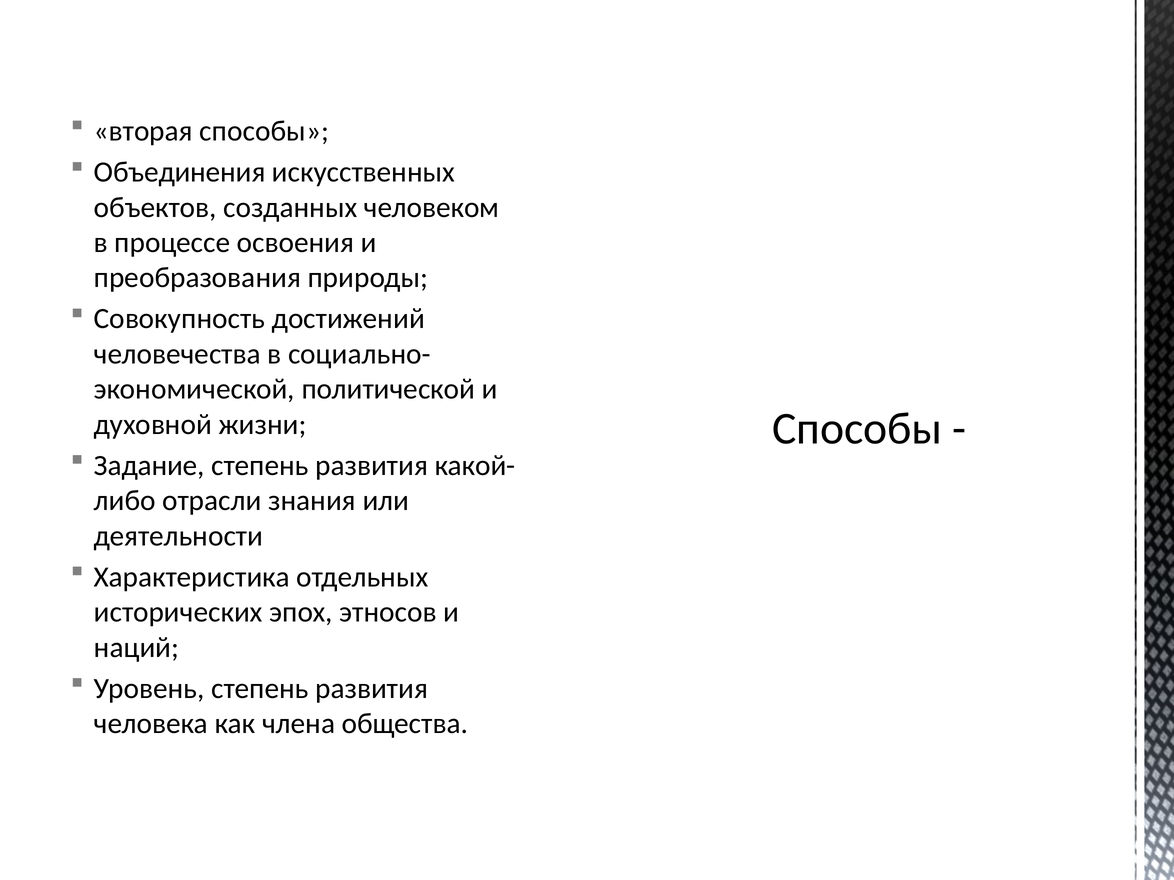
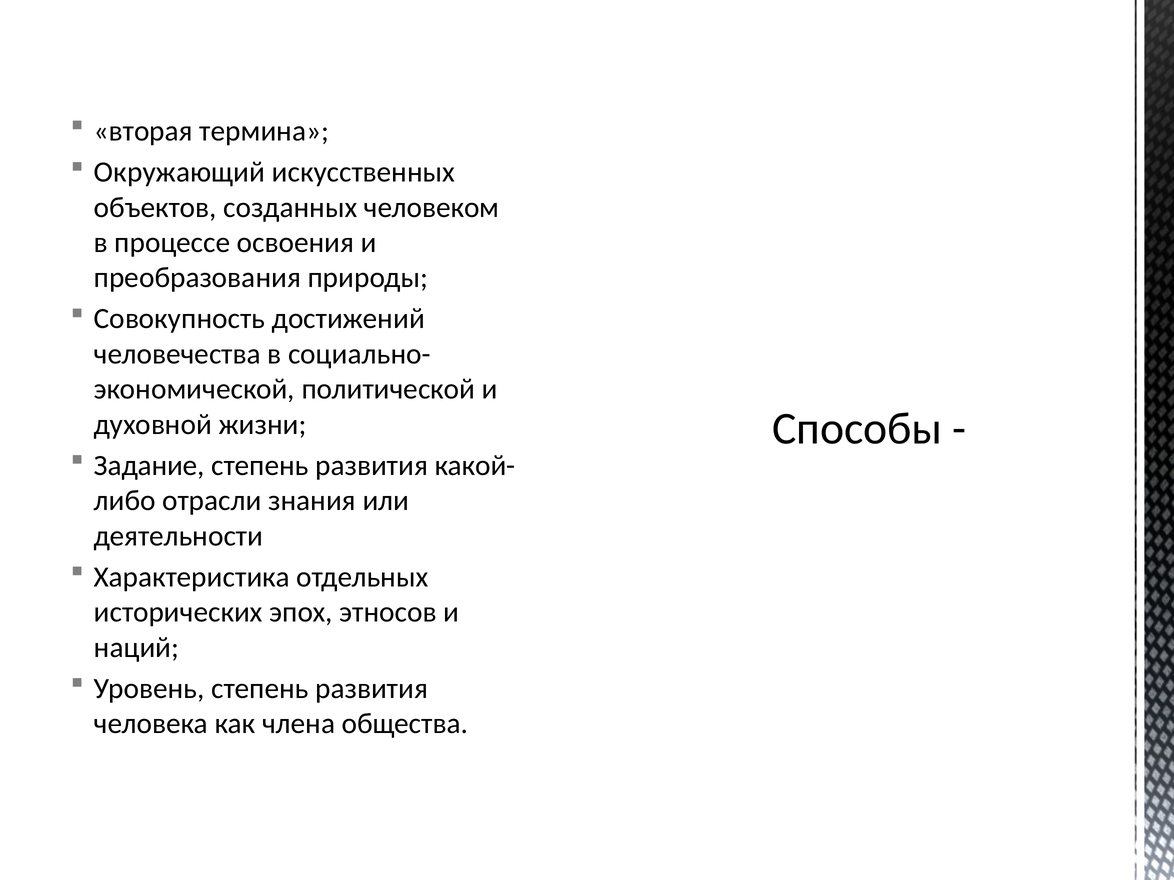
вторая способы: способы -> термина
Объединения: Объединения -> Окружающий
